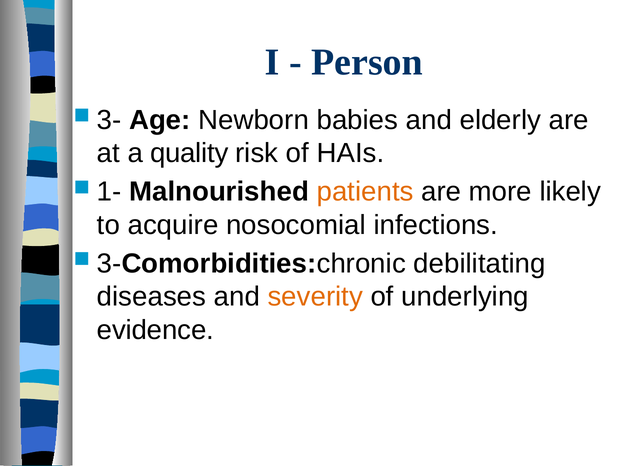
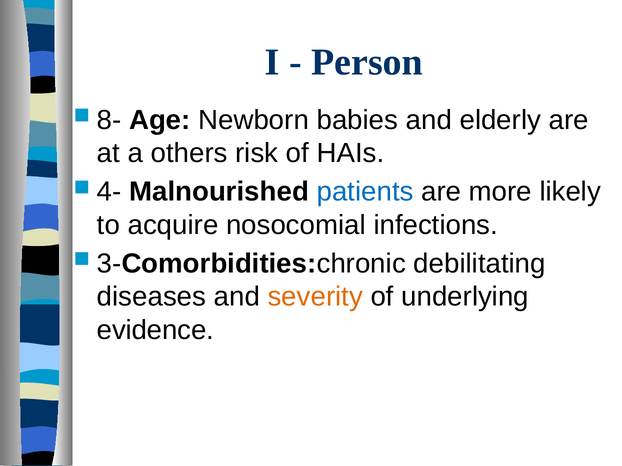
3-: 3- -> 8-
quality: quality -> others
1-: 1- -> 4-
patients colour: orange -> blue
